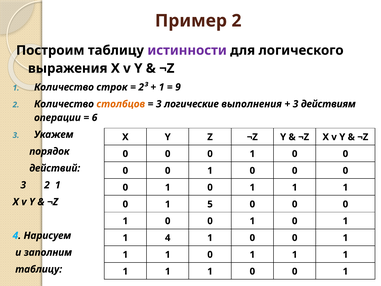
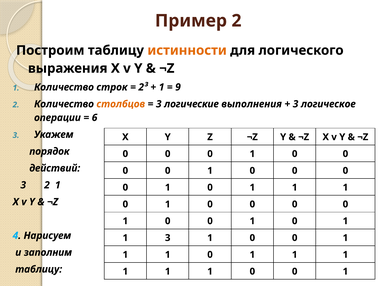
истинности colour: purple -> orange
действиям: действиям -> логическое
5 at (210, 204): 5 -> 0
1 4: 4 -> 3
